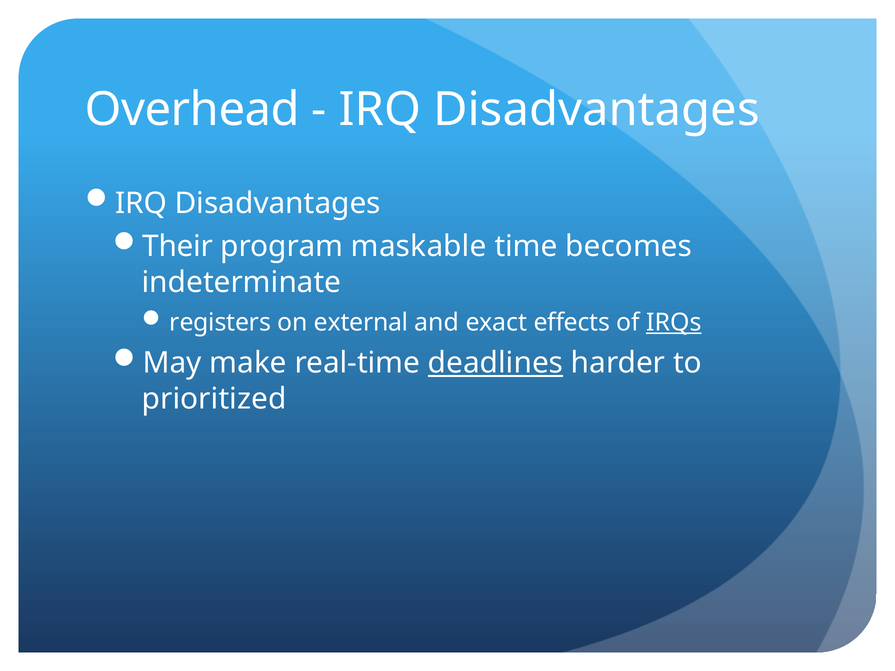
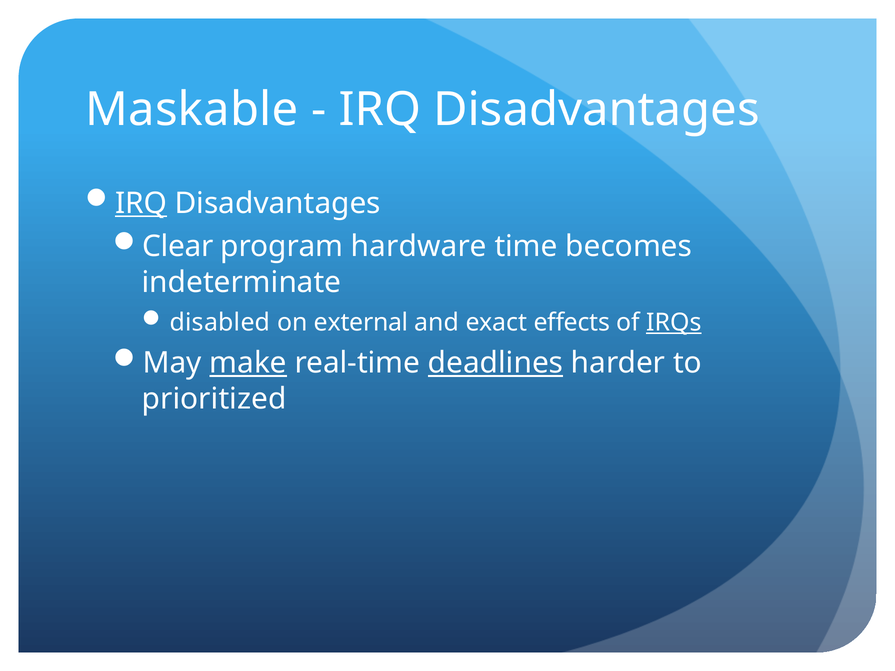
Overhead: Overhead -> Maskable
IRQ at (141, 203) underline: none -> present
Their: Their -> Clear
maskable: maskable -> hardware
registers: registers -> disabled
make underline: none -> present
